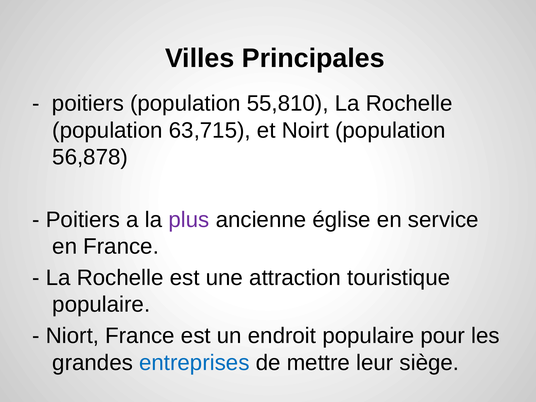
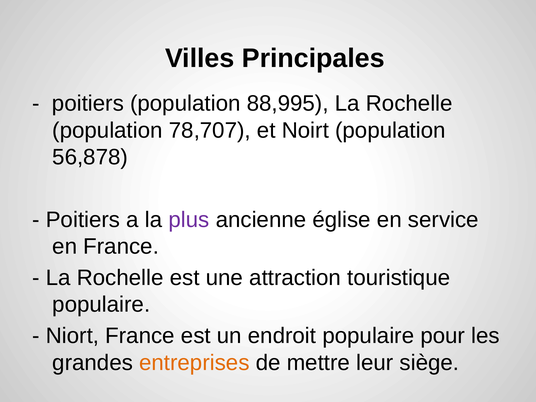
55,810: 55,810 -> 88,995
63,715: 63,715 -> 78,707
entreprises colour: blue -> orange
